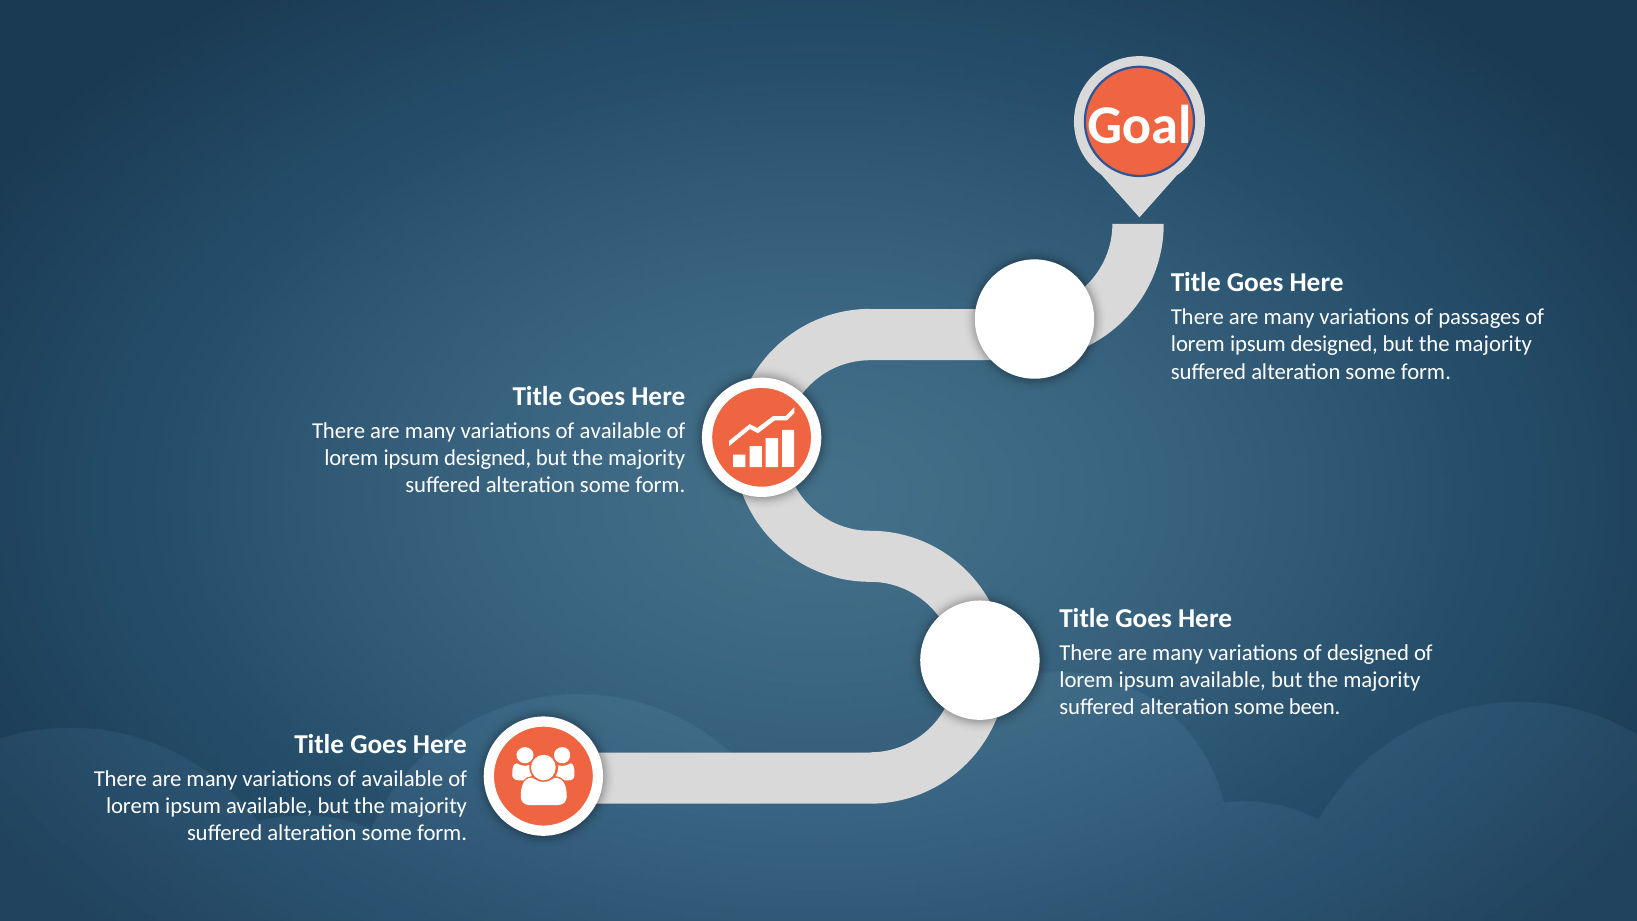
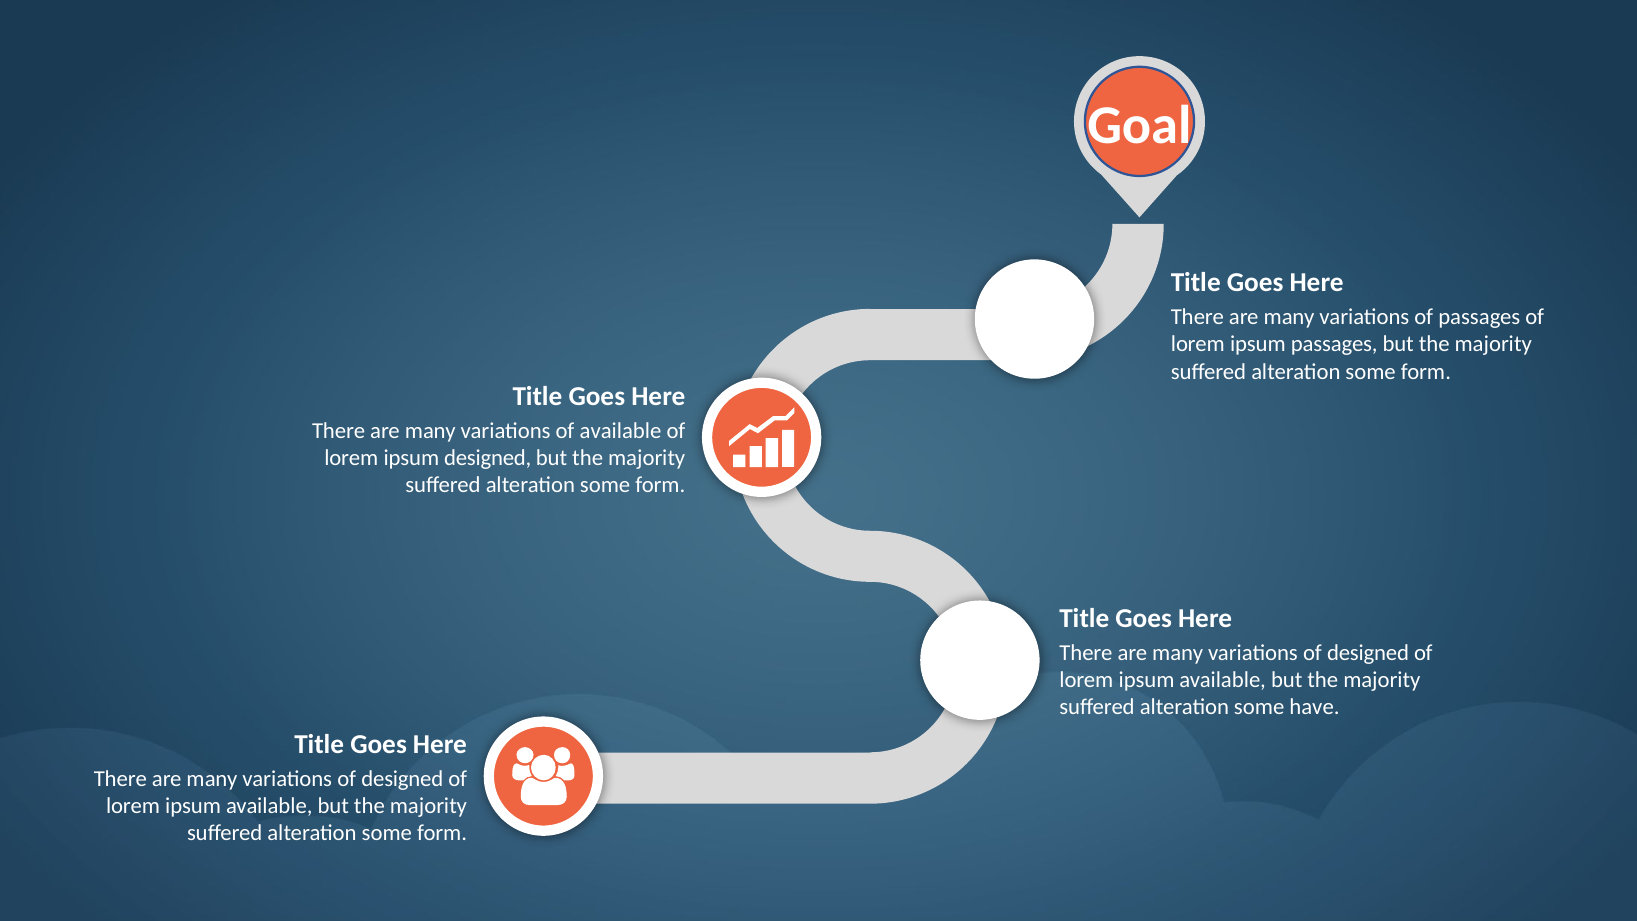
designed at (1334, 344): designed -> passages
been: been -> have
available at (402, 779): available -> designed
